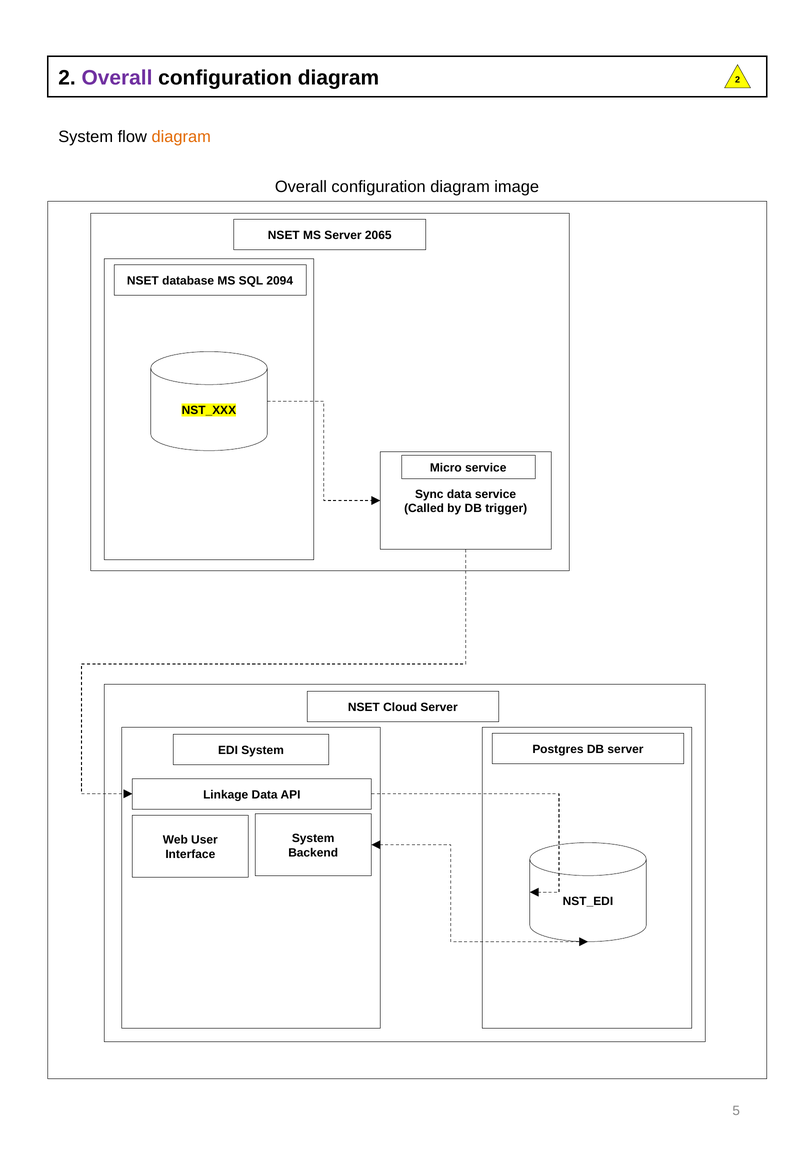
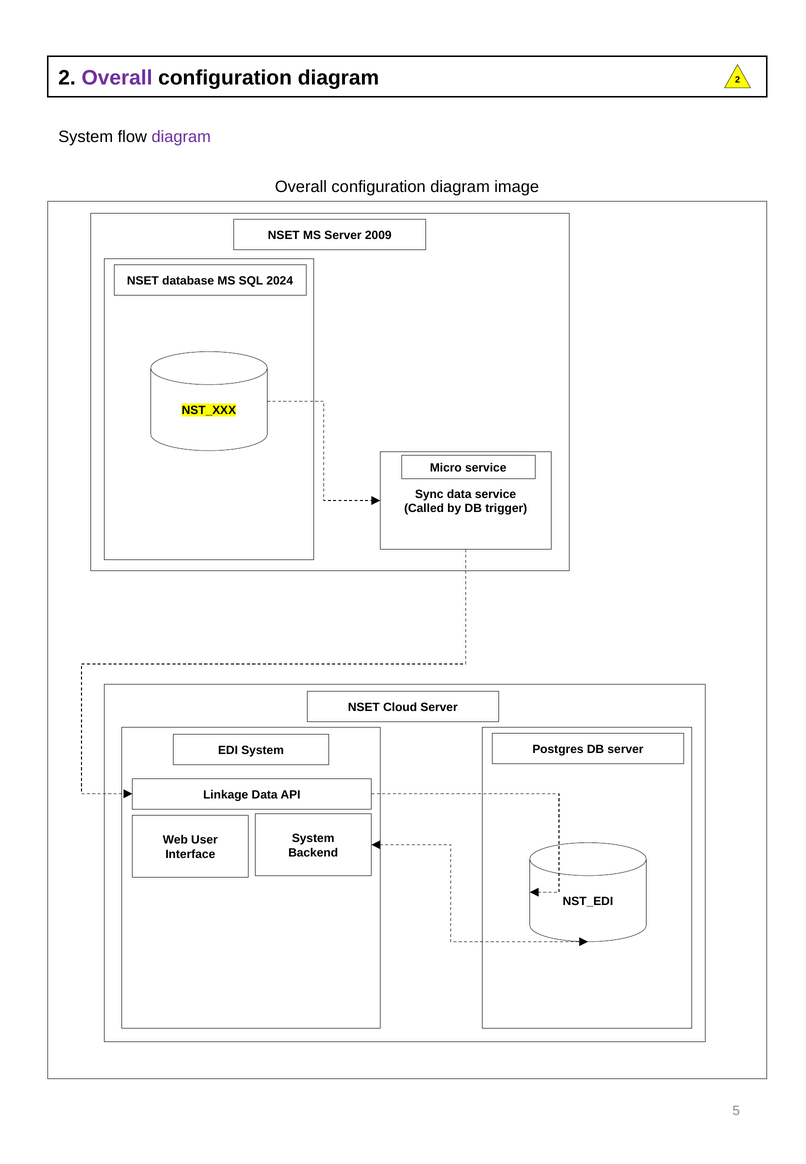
diagram at (181, 137) colour: orange -> purple
2065: 2065 -> 2009
2094: 2094 -> 2024
